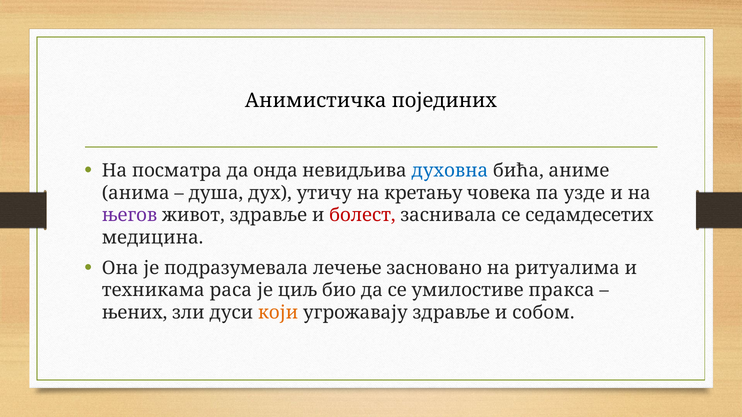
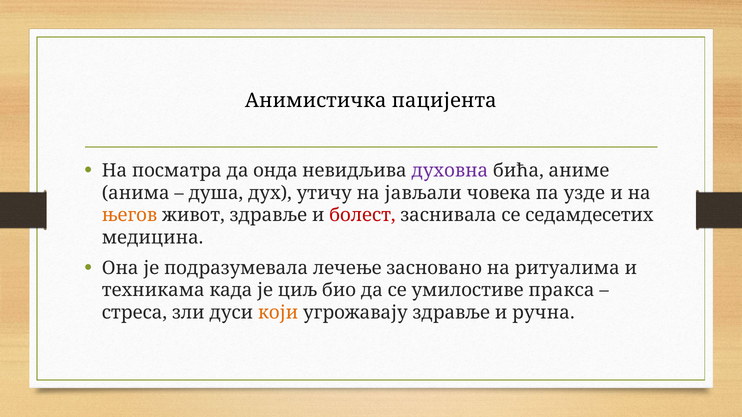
појединих: појединих -> пацијента
духовна colour: blue -> purple
кретању: кретању -> јављали
његов colour: purple -> orange
раса: раса -> када
њених: њених -> стреса
собом: собом -> ручна
